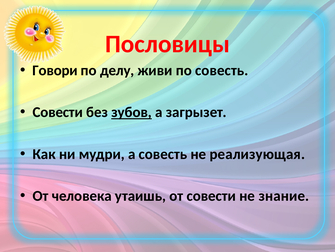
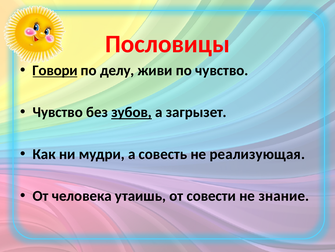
Говори underline: none -> present
по совесть: совесть -> чувство
Совести at (58, 112): Совести -> Чувство
